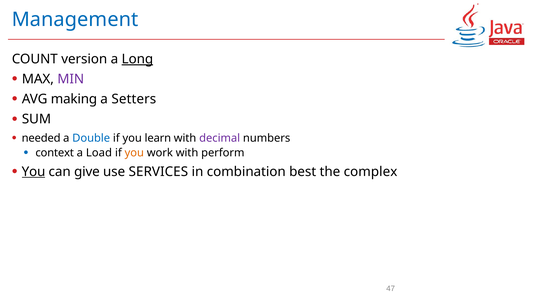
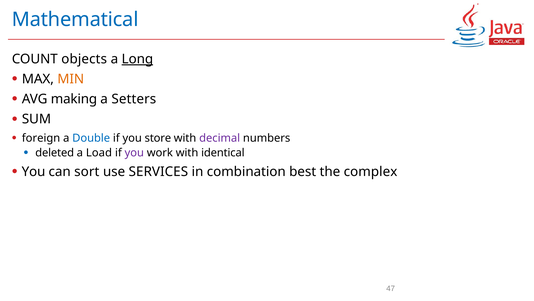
Management: Management -> Mathematical
version: version -> objects
MIN colour: purple -> orange
needed: needed -> foreign
learn: learn -> store
context: context -> deleted
you at (134, 153) colour: orange -> purple
perform: perform -> identical
You at (34, 171) underline: present -> none
give: give -> sort
